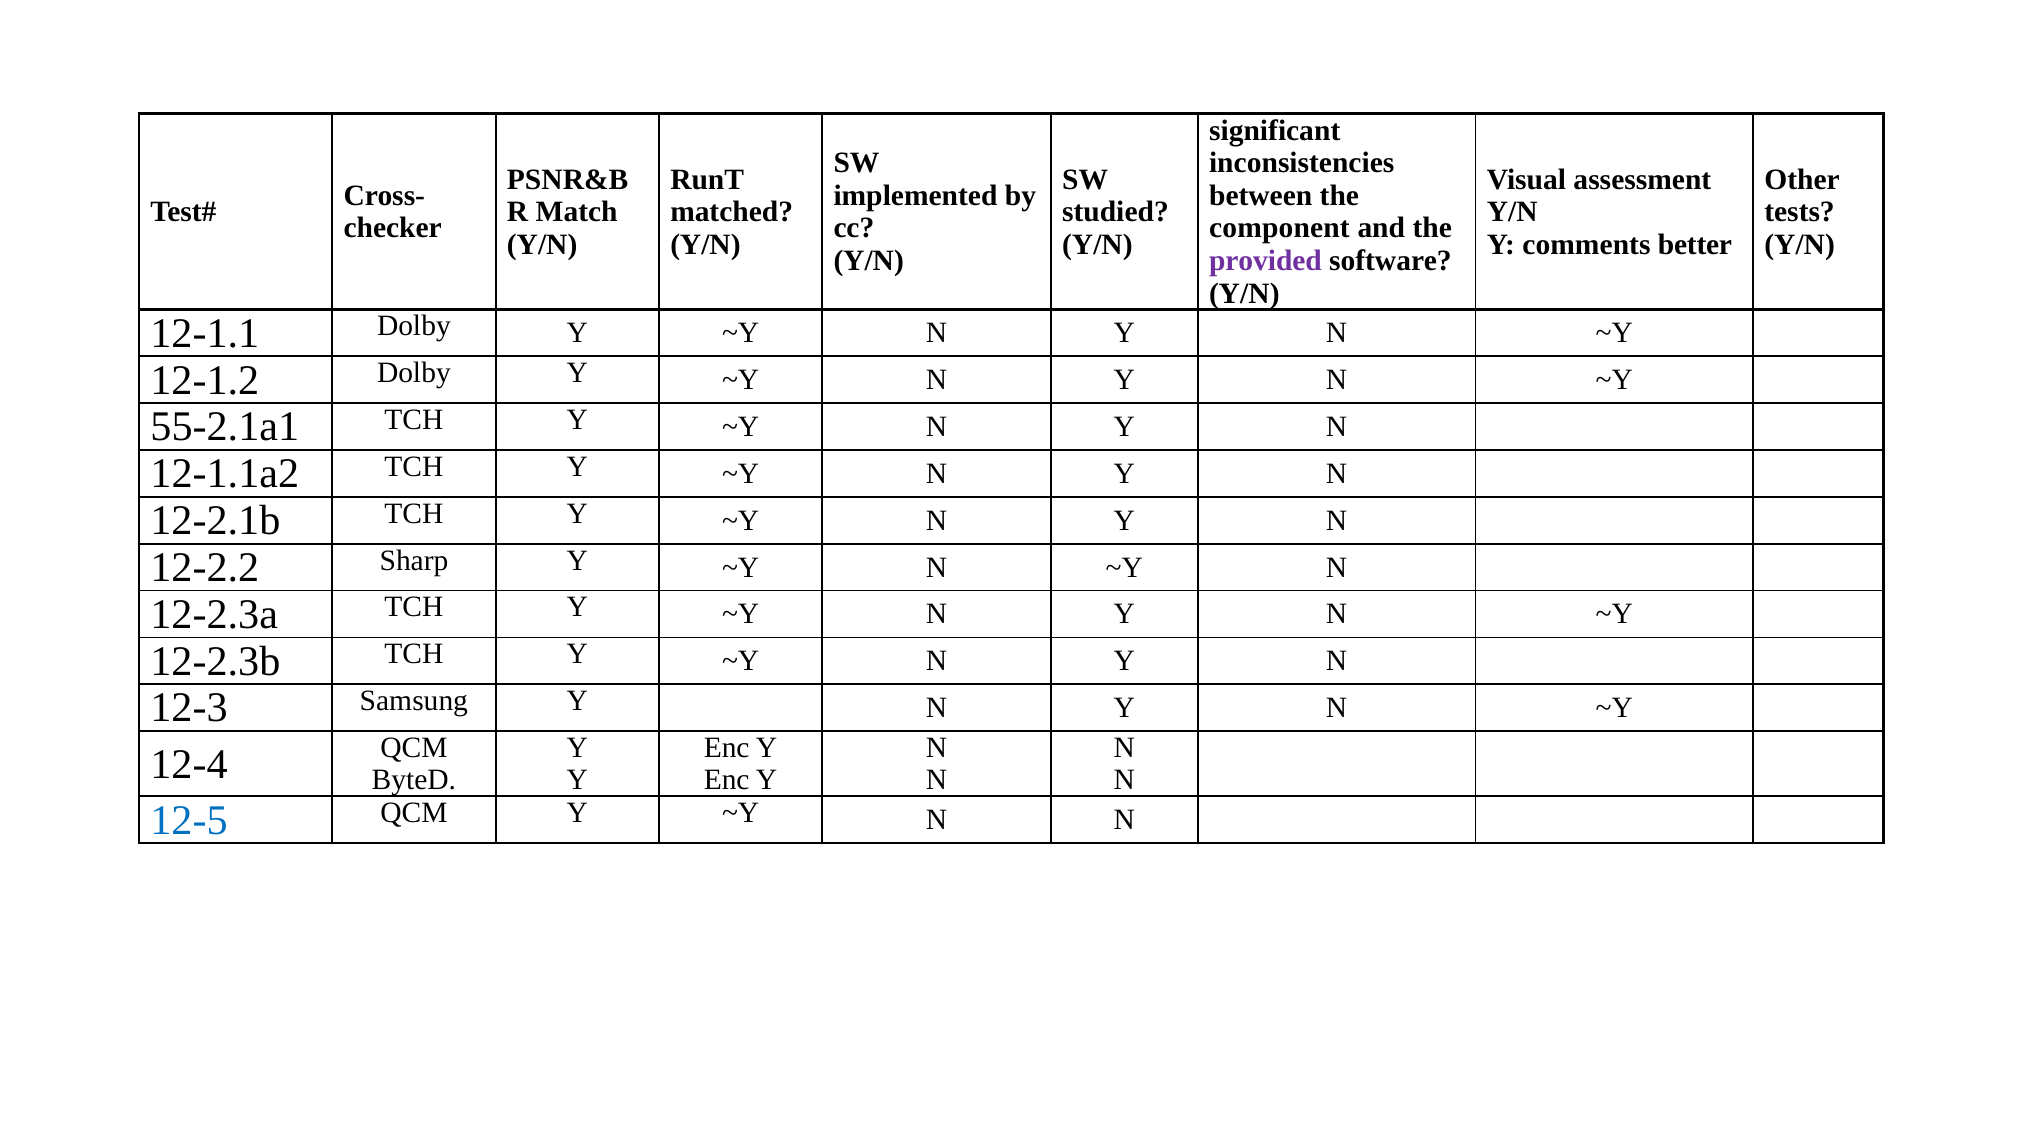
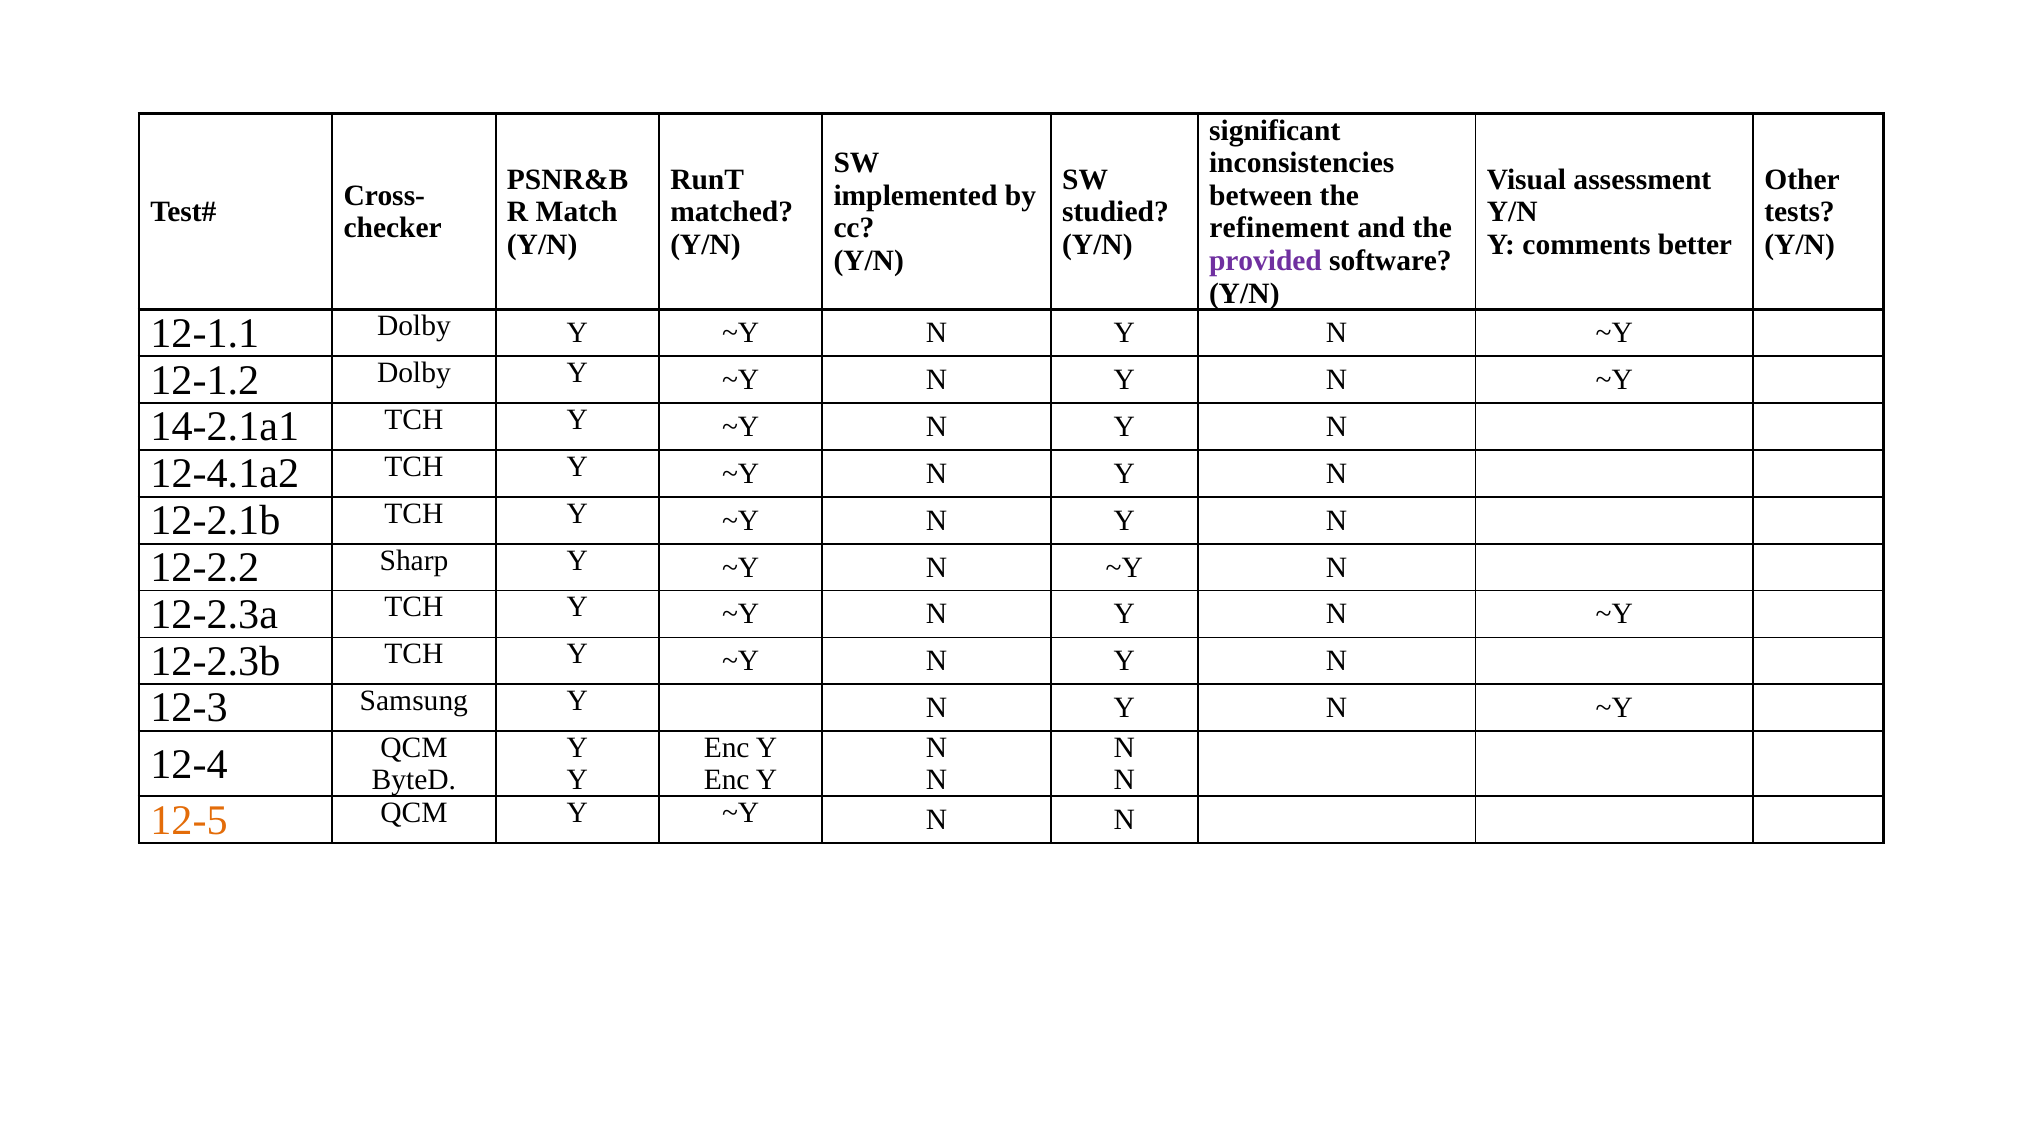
component: component -> refinement
55-2.1a1: 55-2.1a1 -> 14-2.1a1
12-1.1a2: 12-1.1a2 -> 12-4.1a2
12-5 colour: blue -> orange
